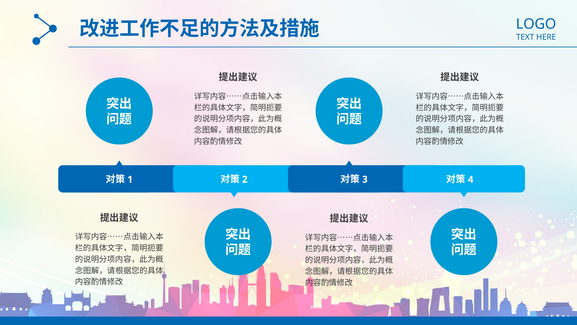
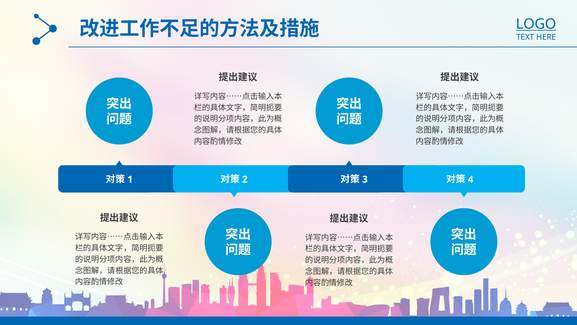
LOGO underline: none -> present
